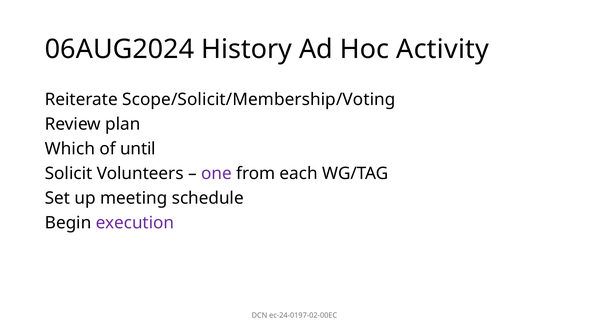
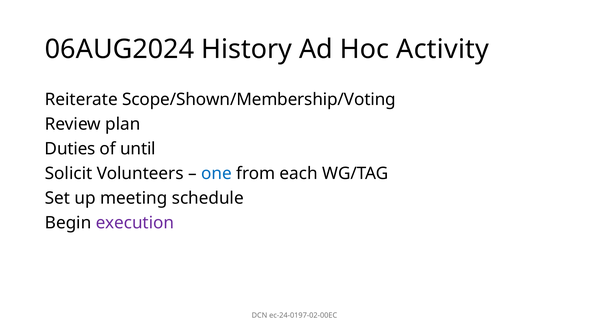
Scope/Solicit/Membership/Voting: Scope/Solicit/Membership/Voting -> Scope/Shown/Membership/Voting
Which: Which -> Duties
one colour: purple -> blue
